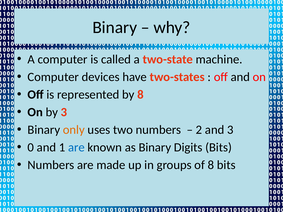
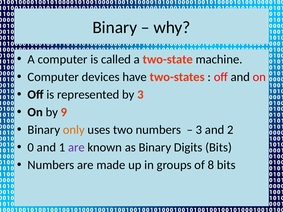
by 8: 8 -> 3
by 3: 3 -> 9
2 at (199, 130): 2 -> 3
and 3: 3 -> 2
are at (76, 148) colour: blue -> purple
